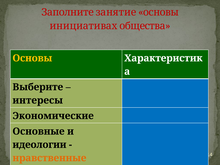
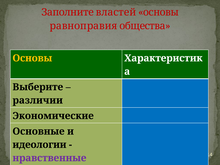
занятие: занятие -> властей
инициативах: инициативах -> равноправия
интересы: интересы -> различии
нравственные colour: orange -> purple
